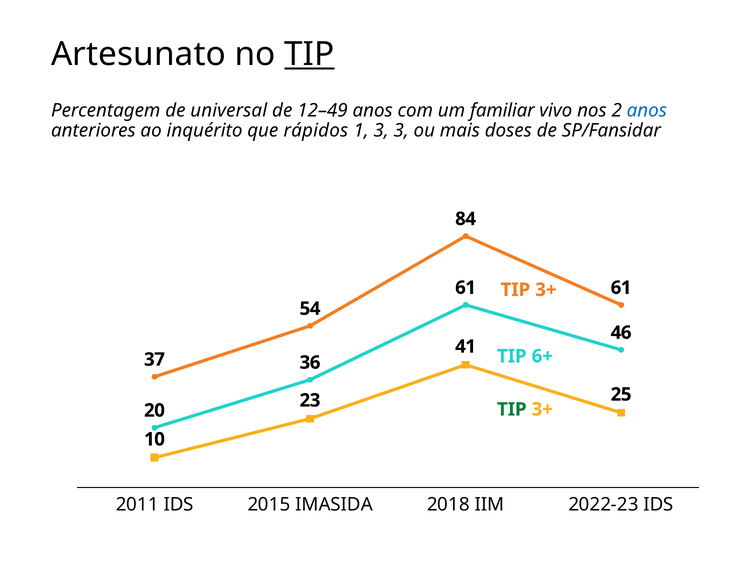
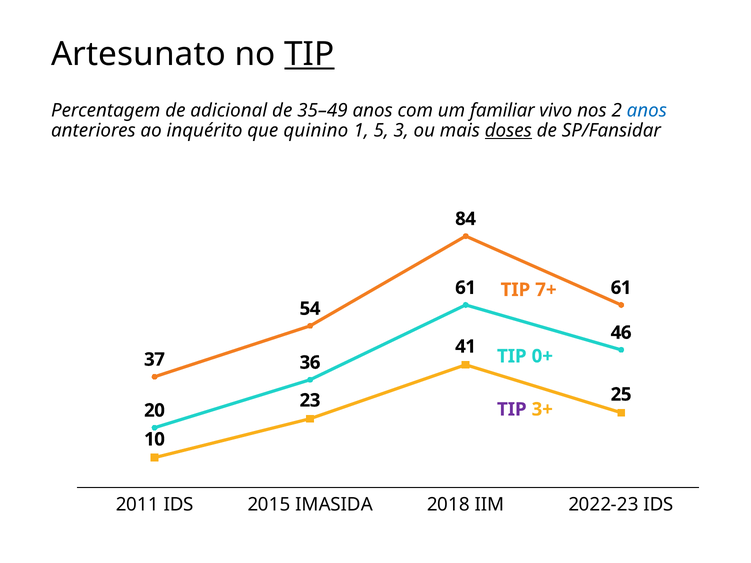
universal: universal -> adicional
12–49: 12–49 -> 35–49
rápidos: rápidos -> quinino
1 3: 3 -> 5
doses underline: none -> present
3+ at (546, 290): 3+ -> 7+
6+: 6+ -> 0+
TIP at (512, 410) colour: green -> purple
